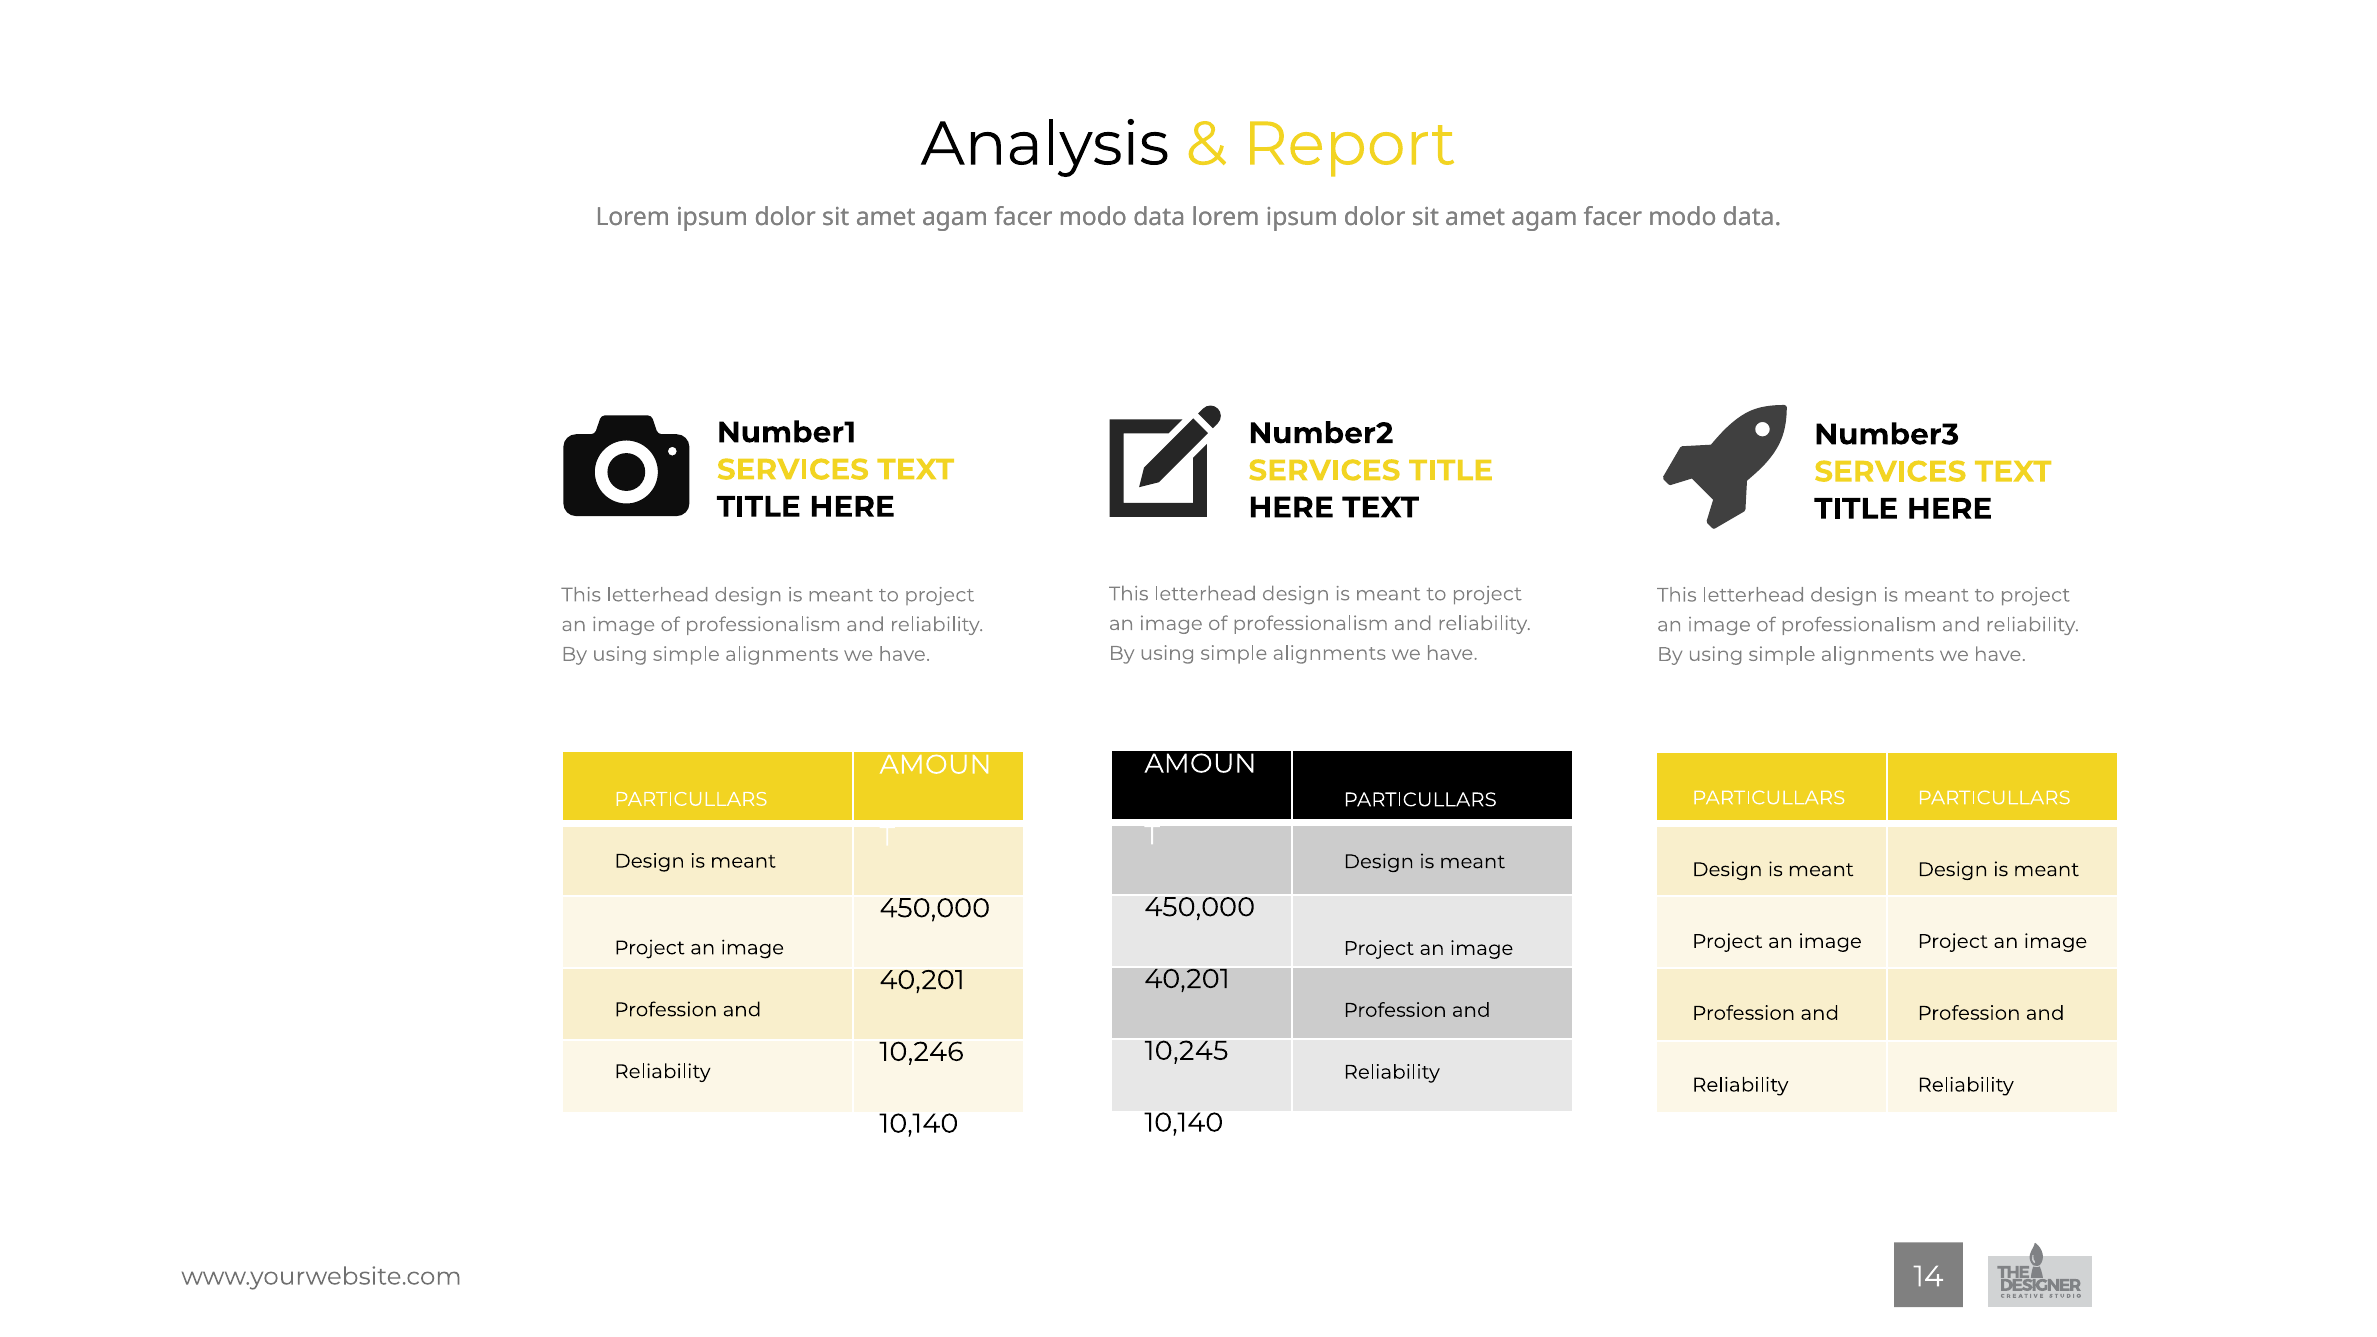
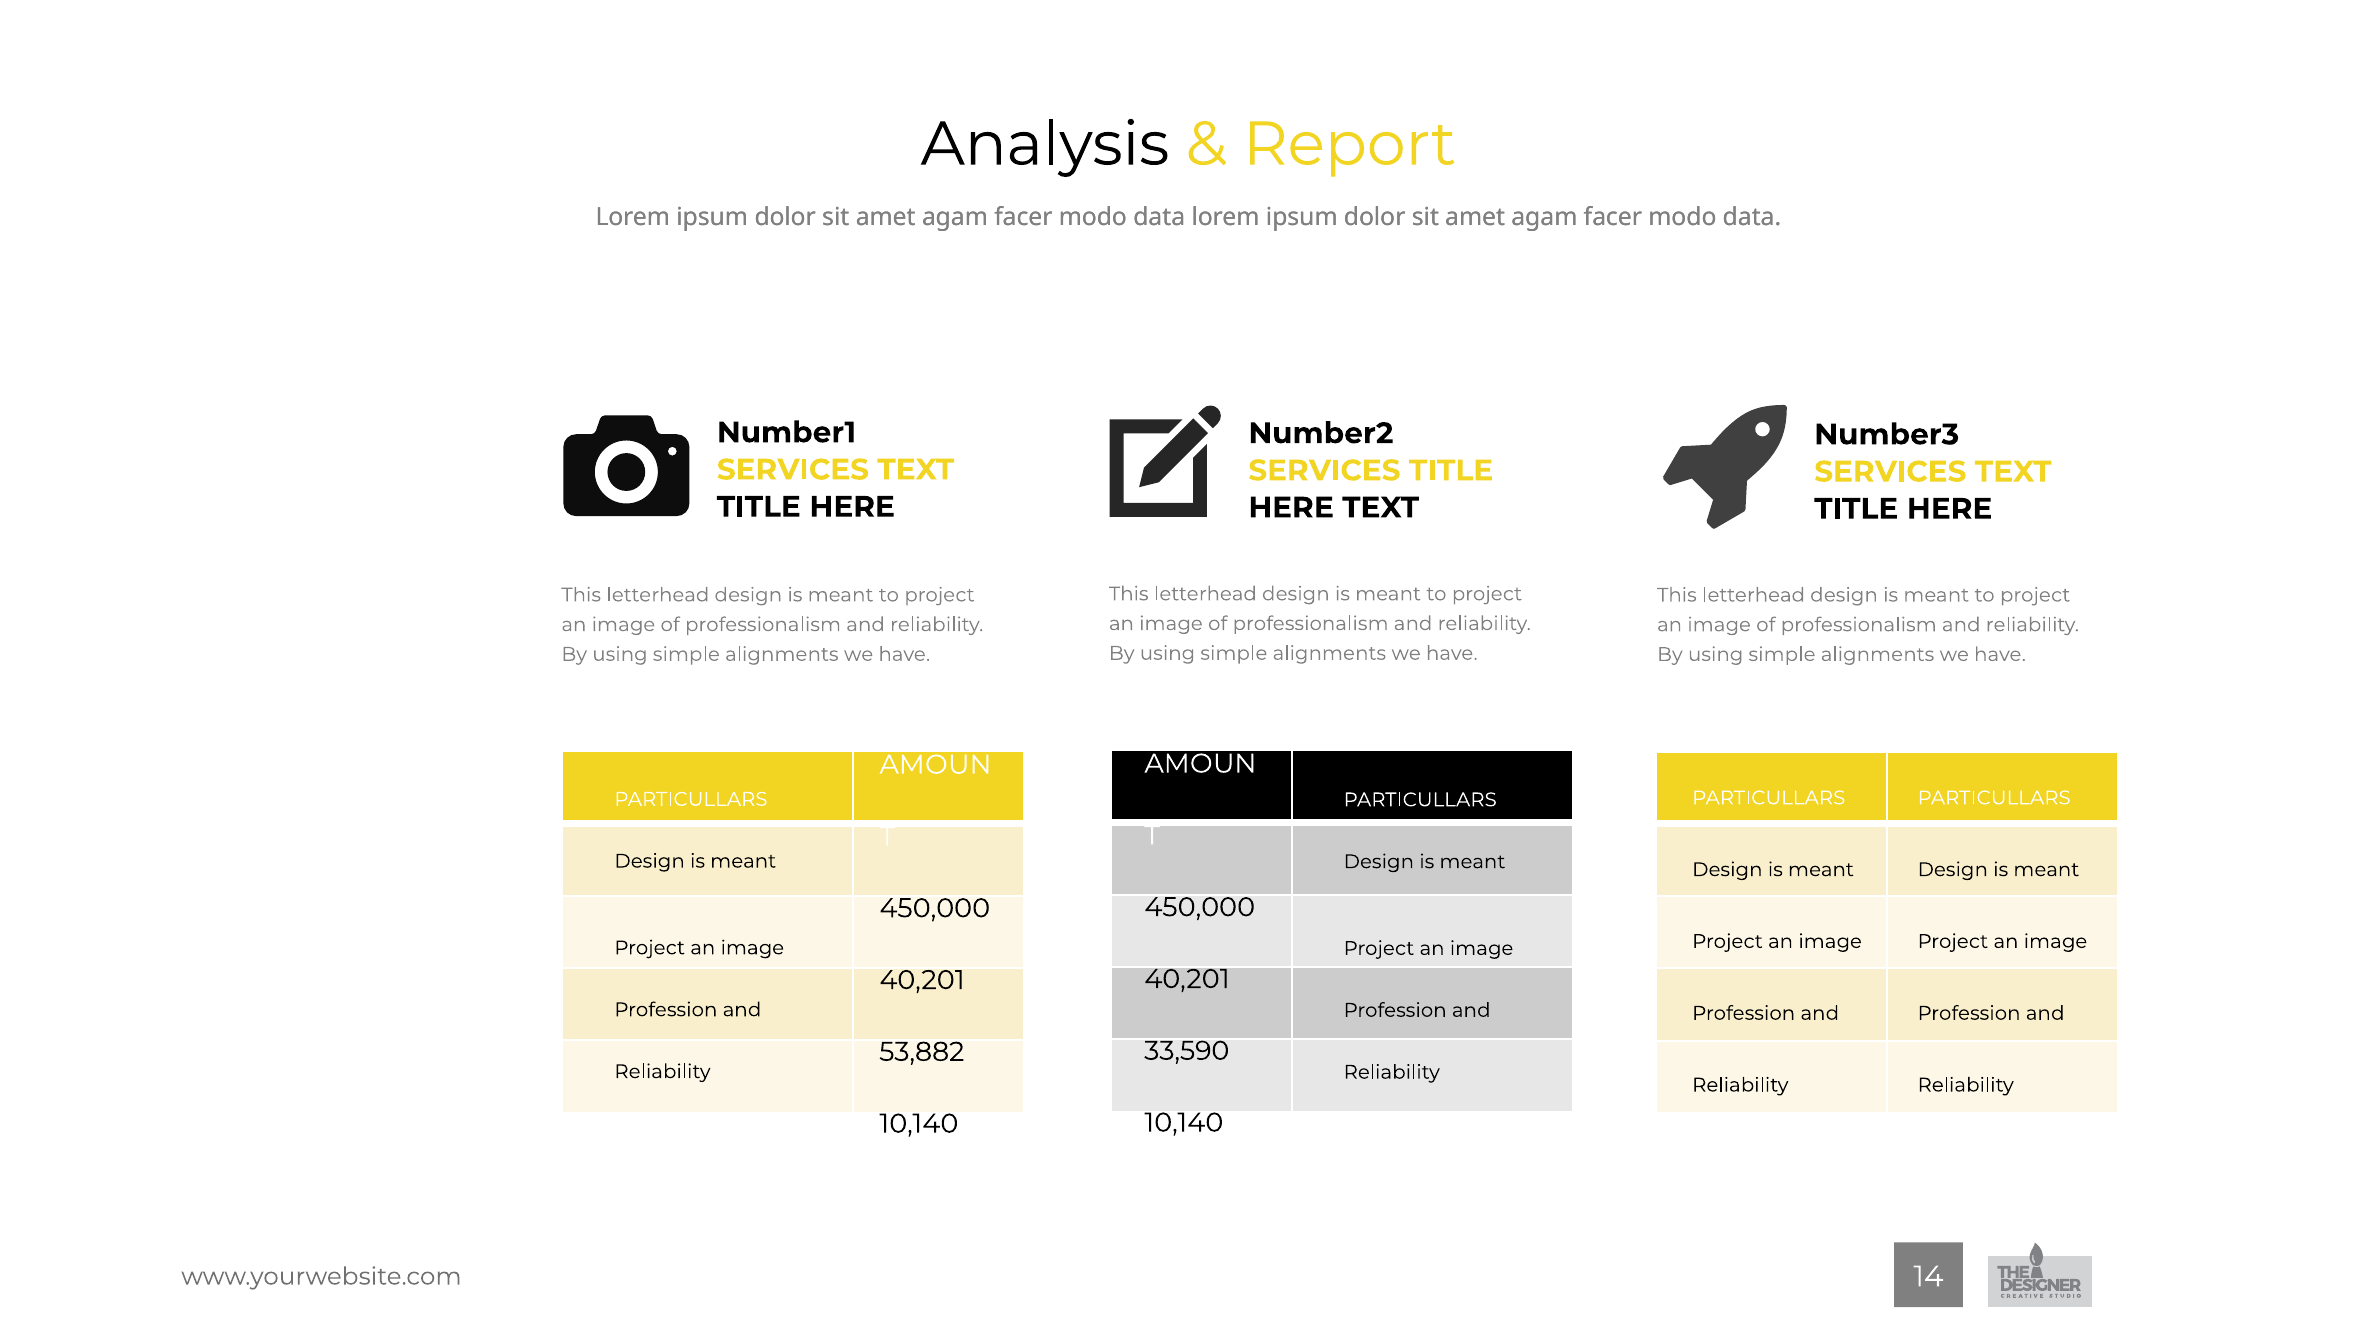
10,245: 10,245 -> 33,590
10,246: 10,246 -> 53,882
